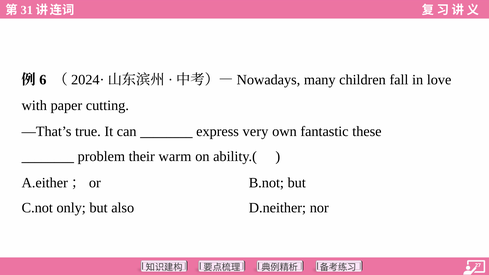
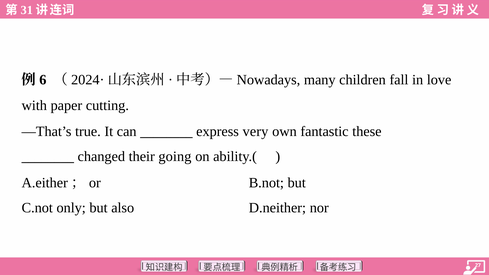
problem: problem -> changed
warm: warm -> going
